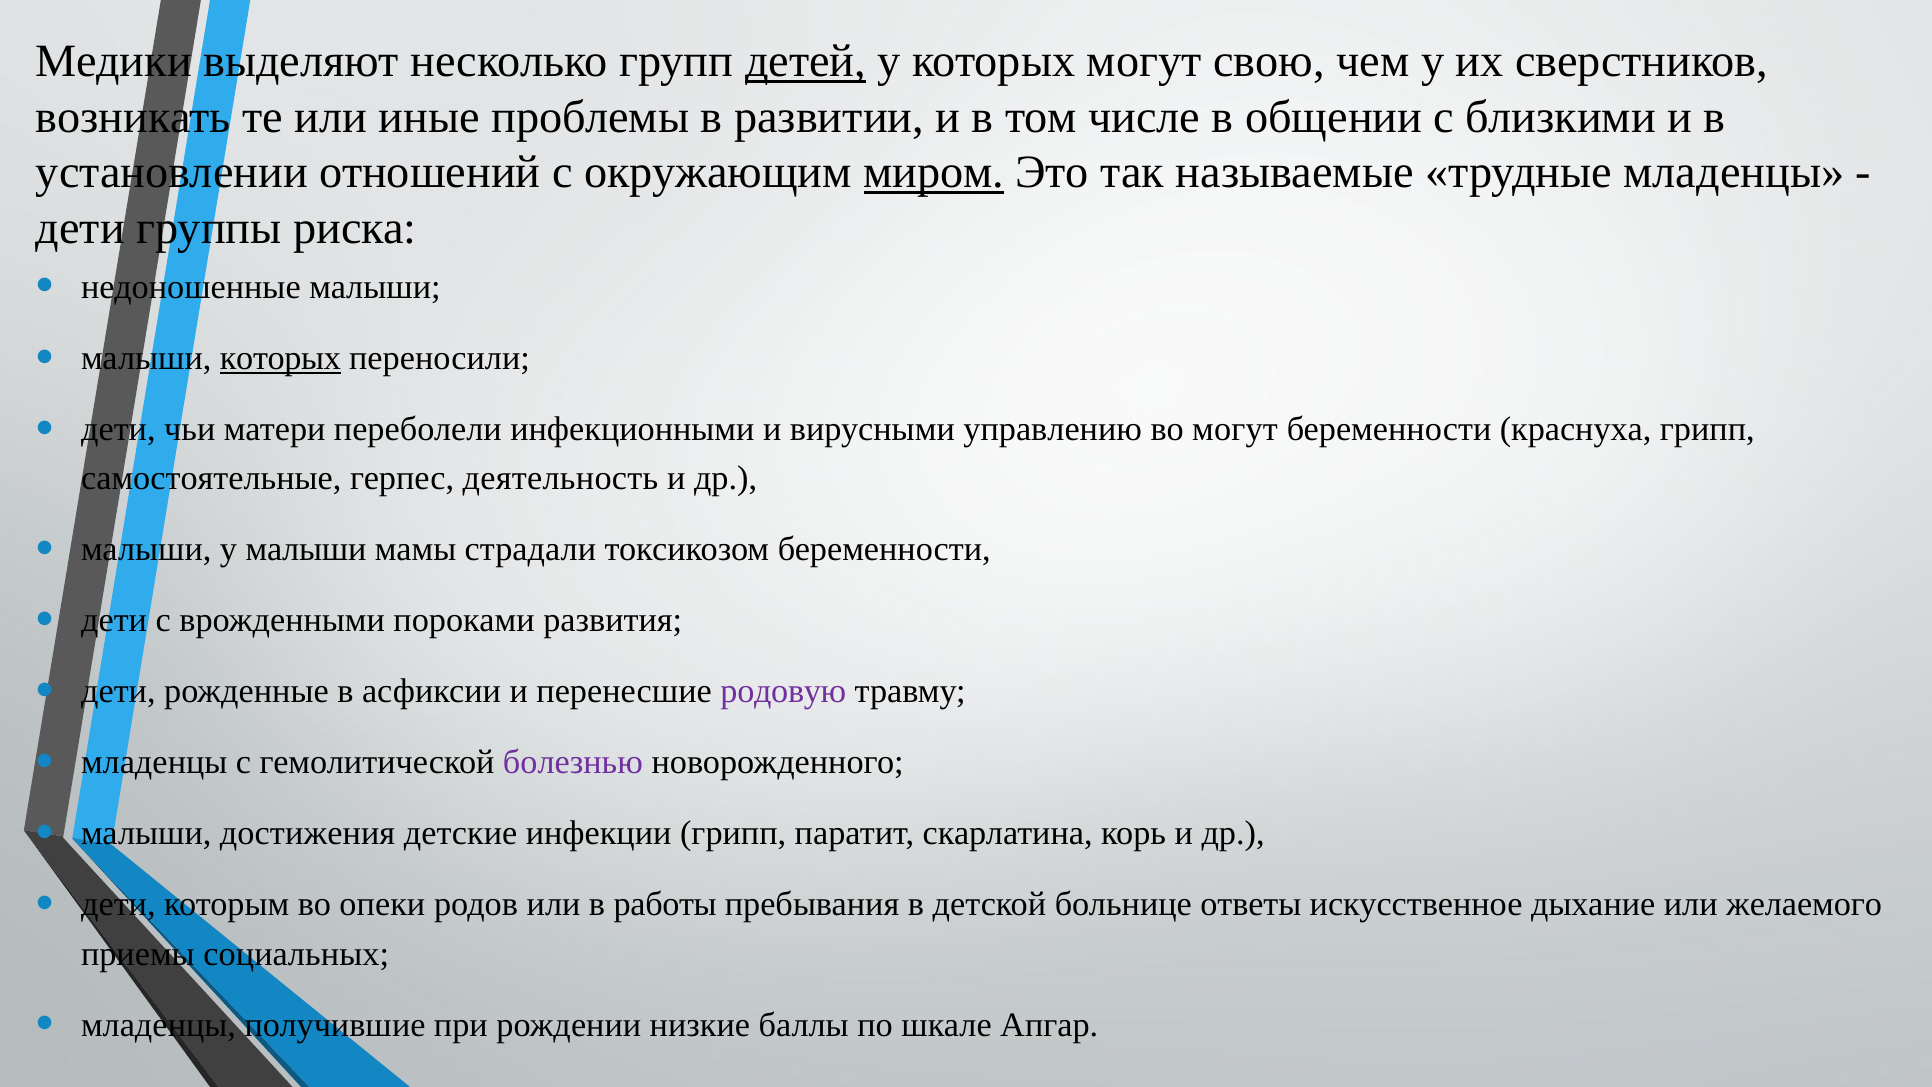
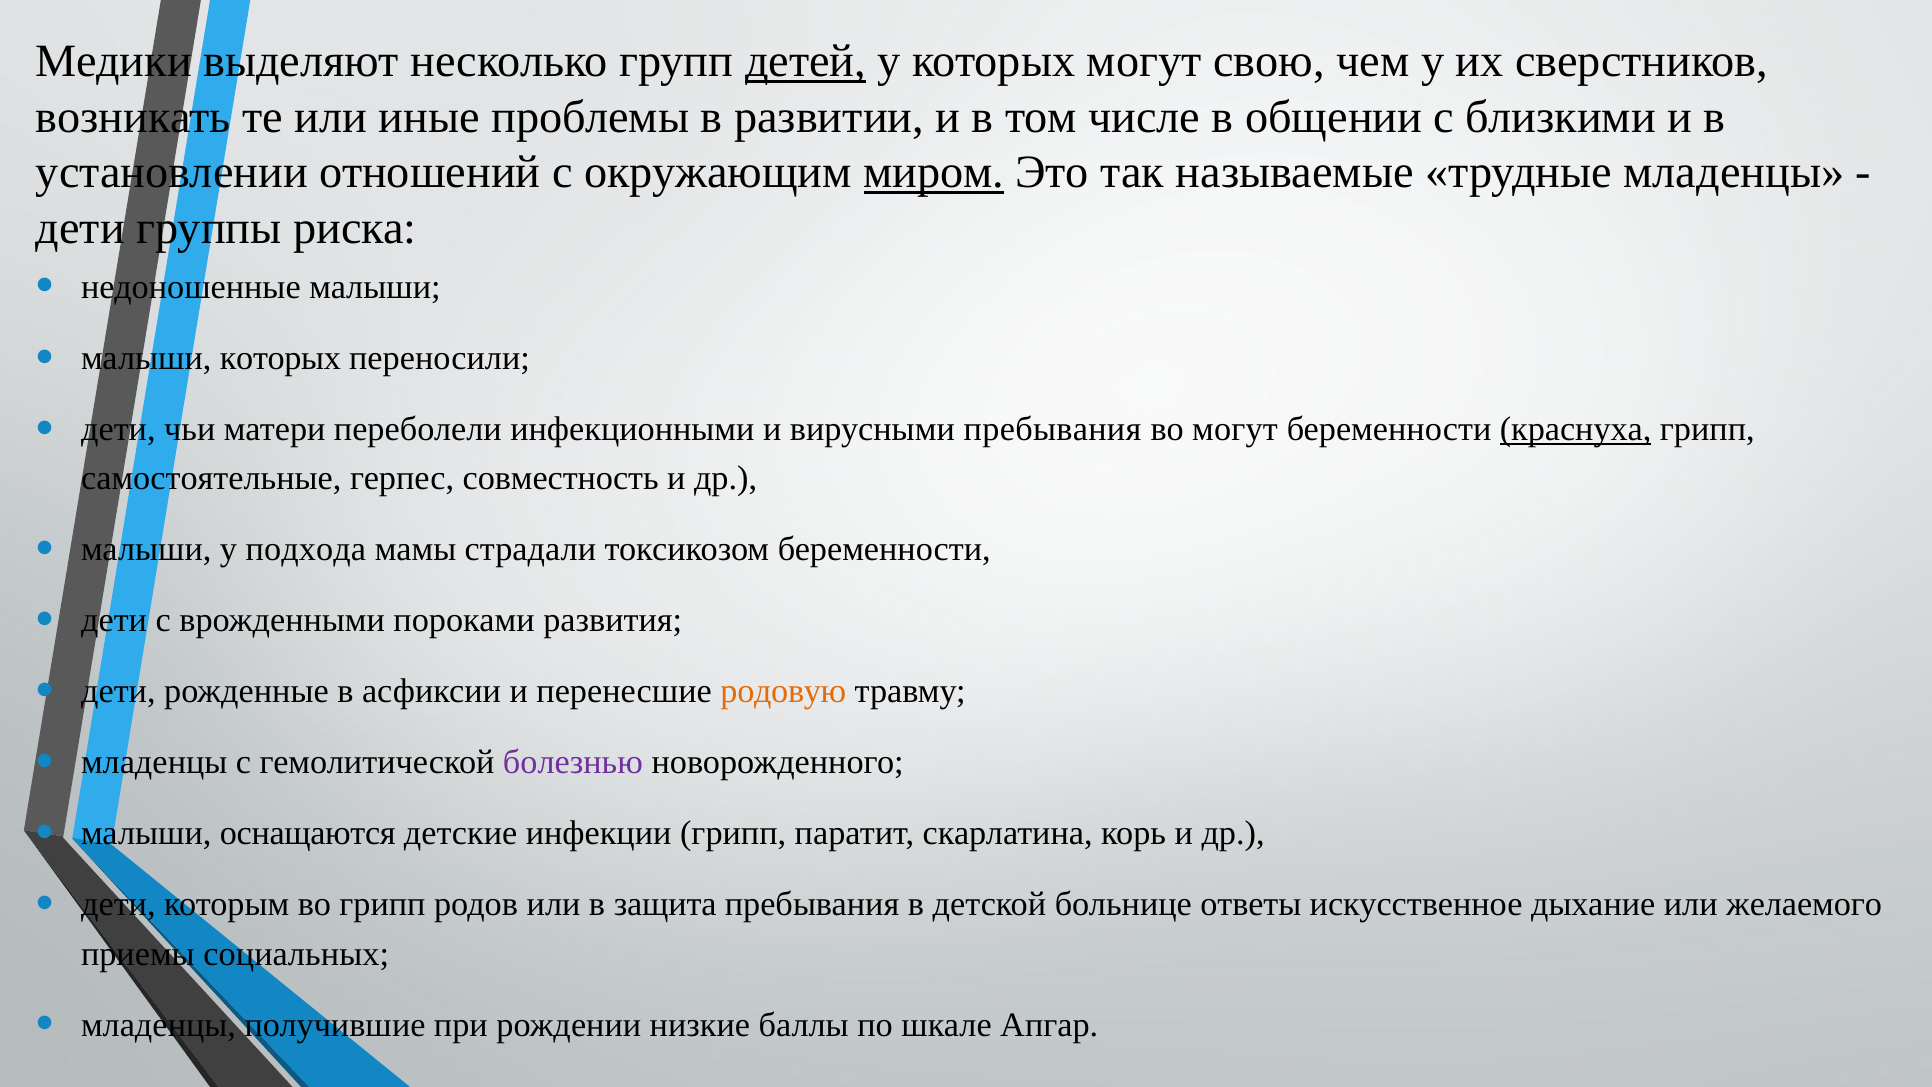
которых at (280, 358) underline: present -> none
вирусными управлению: управлению -> пребывания
краснуха underline: none -> present
деятельность: деятельность -> совместность
у малыши: малыши -> подхода
родовую colour: purple -> orange
достижения: достижения -> оснащаются
во опеки: опеки -> грипп
работы: работы -> защита
